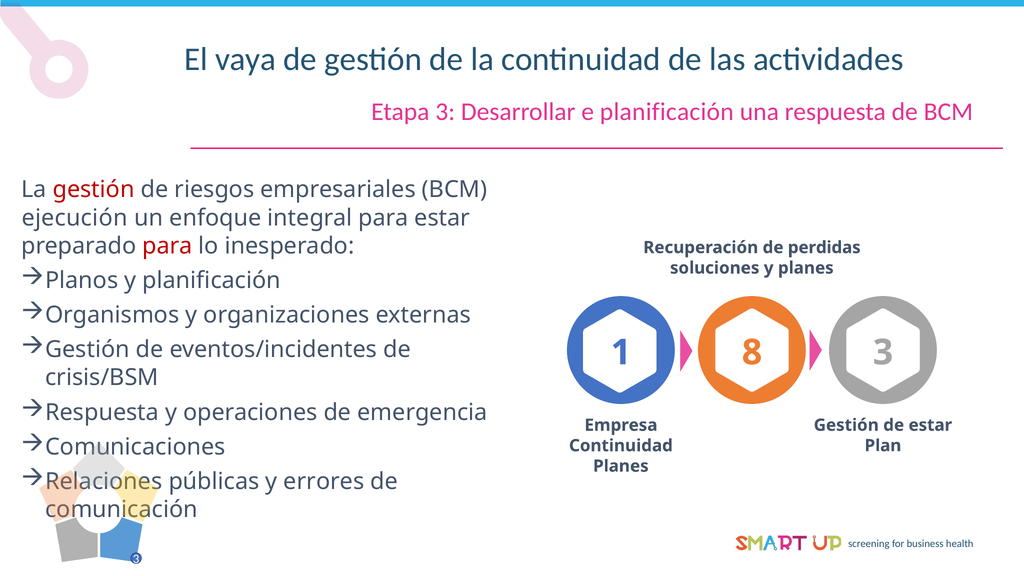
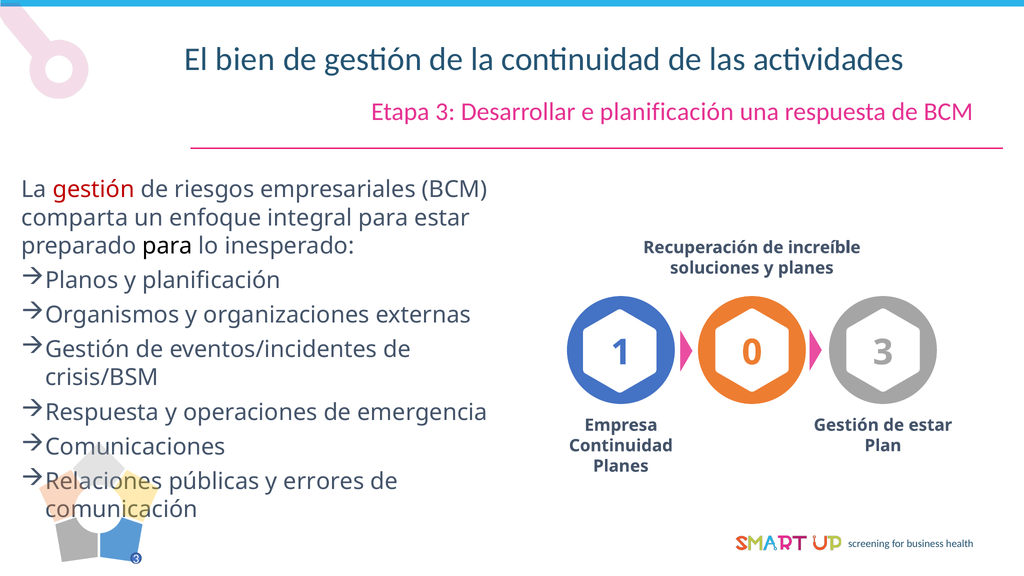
vaya: vaya -> bien
ejecución: ejecución -> comparta
para at (167, 246) colour: red -> black
perdidas: perdidas -> increíble
8: 8 -> 0
